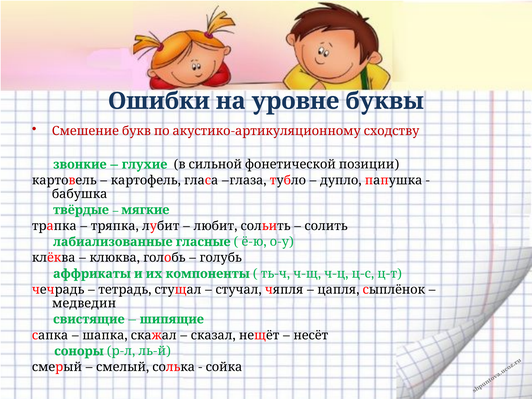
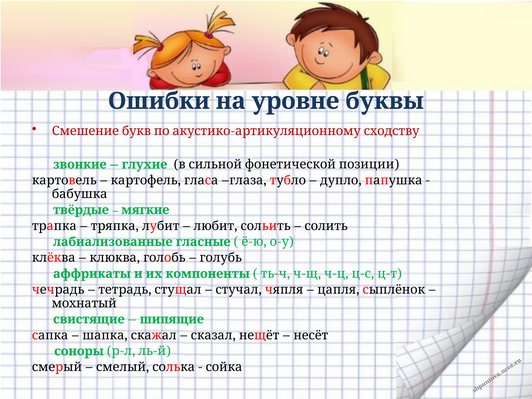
медведин: медведин -> мохнатый
